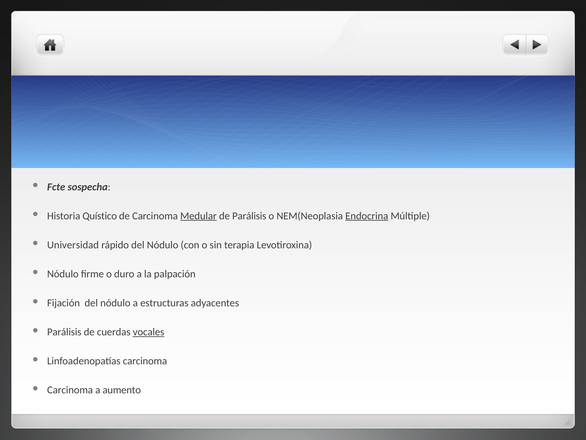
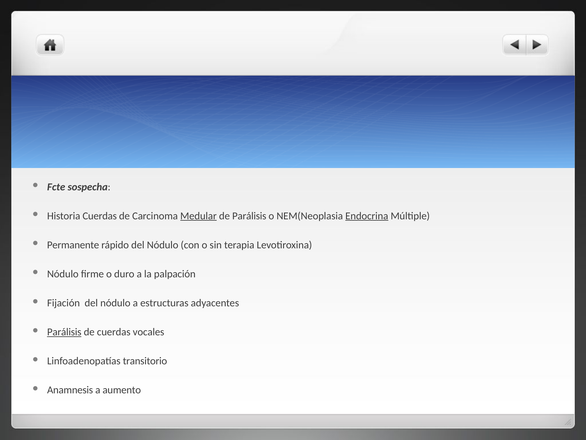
Historia Quístico: Quístico -> Cuerdas
Universidad: Universidad -> Permanente
Parálisis at (64, 332) underline: none -> present
vocales underline: present -> none
Linfoadenopatías carcinoma: carcinoma -> transitorio
Carcinoma at (70, 390): Carcinoma -> Anamnesis
